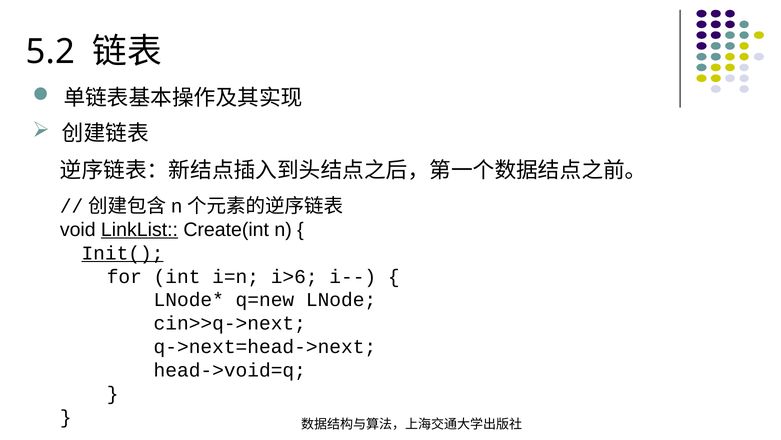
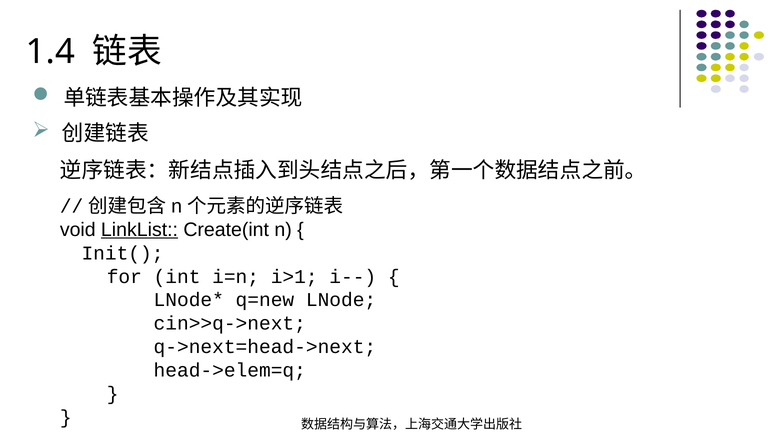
5.2: 5.2 -> 1.4
Init( underline: present -> none
i>6: i>6 -> i>1
head->void=q: head->void=q -> head->elem=q
